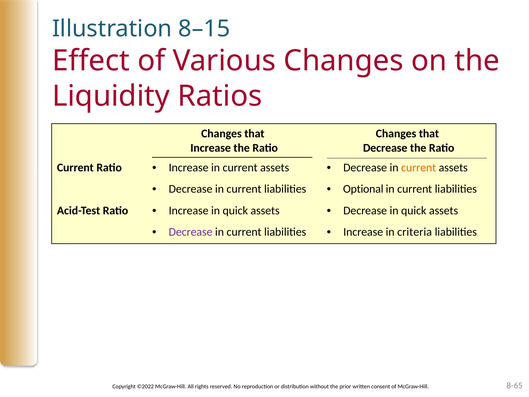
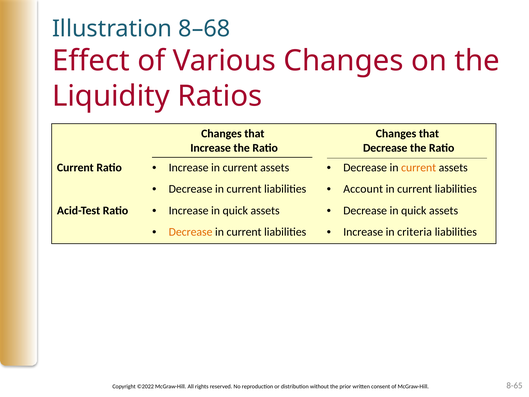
8–15: 8–15 -> 8–68
Optional: Optional -> Account
Decrease at (191, 232) colour: purple -> orange
